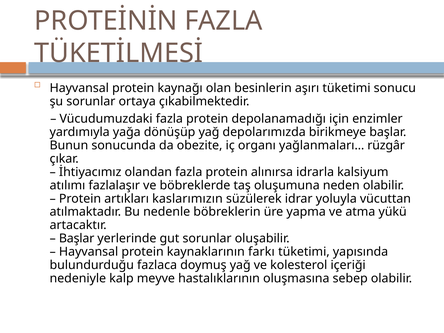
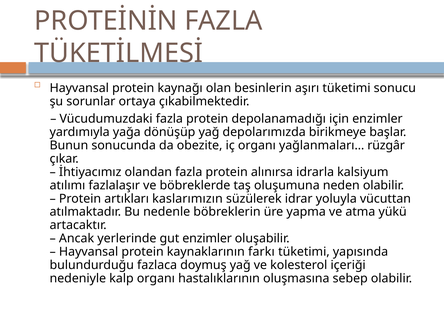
Başlar at (77, 239): Başlar -> Ancak
gut sorunlar: sorunlar -> enzimler
kalp meyve: meyve -> organı
